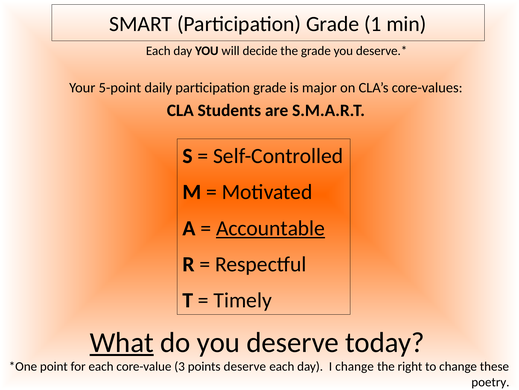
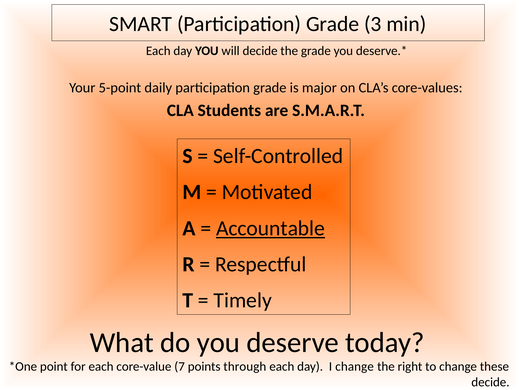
1: 1 -> 3
What underline: present -> none
3: 3 -> 7
points deserve: deserve -> through
poetry at (490, 381): poetry -> decide
